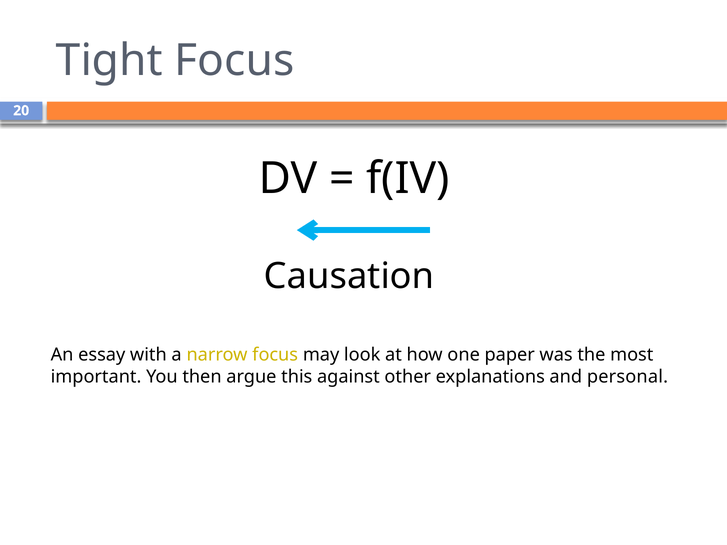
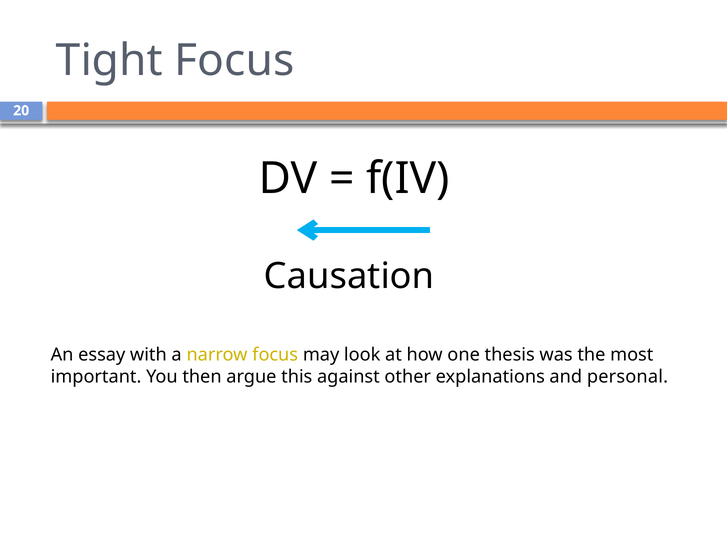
paper: paper -> thesis
